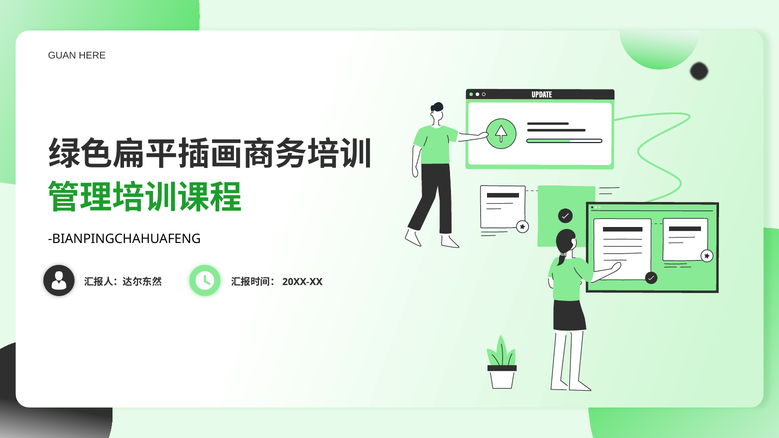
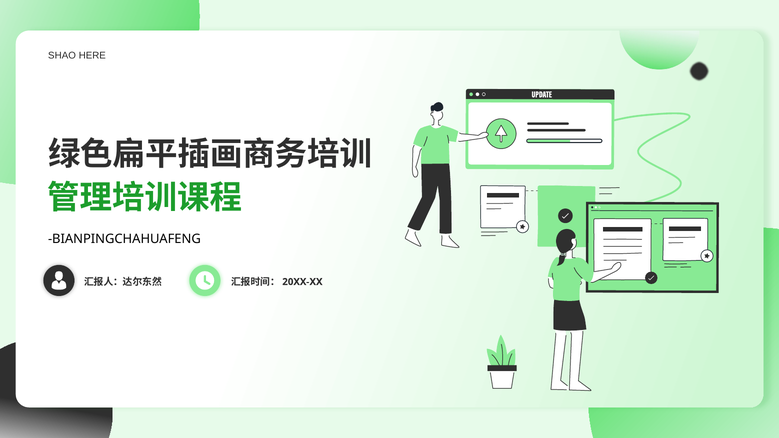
GUAN: GUAN -> SHAO
